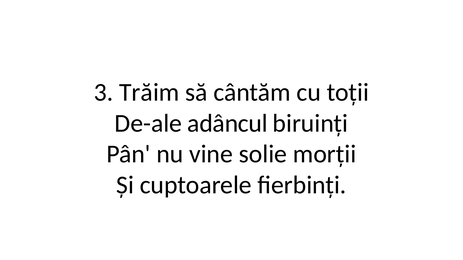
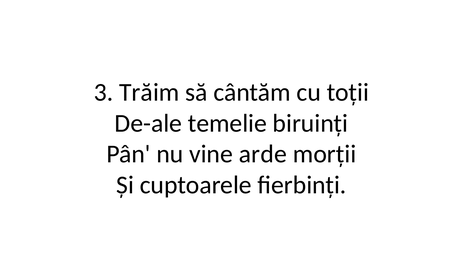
adâncul: adâncul -> temelie
solie: solie -> arde
